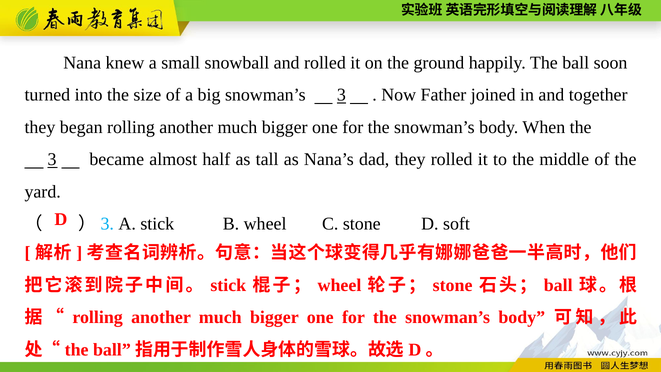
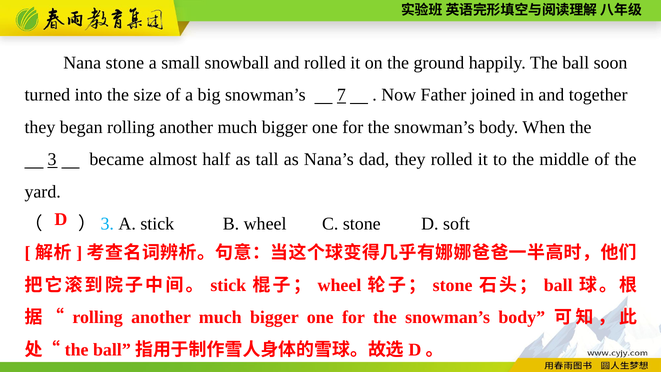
Nana knew: knew -> stone
snowman’s 3: 3 -> 7
